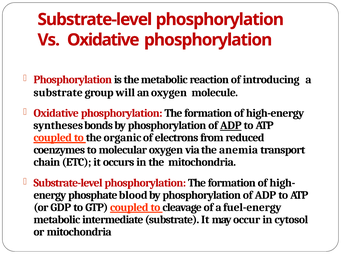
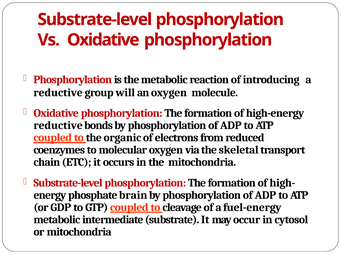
substrate at (58, 93): substrate -> reductive
syntheses at (58, 126): syntheses -> reductive
ADP at (231, 126) underline: present -> none
anemia: anemia -> skeletal
blood: blood -> brain
